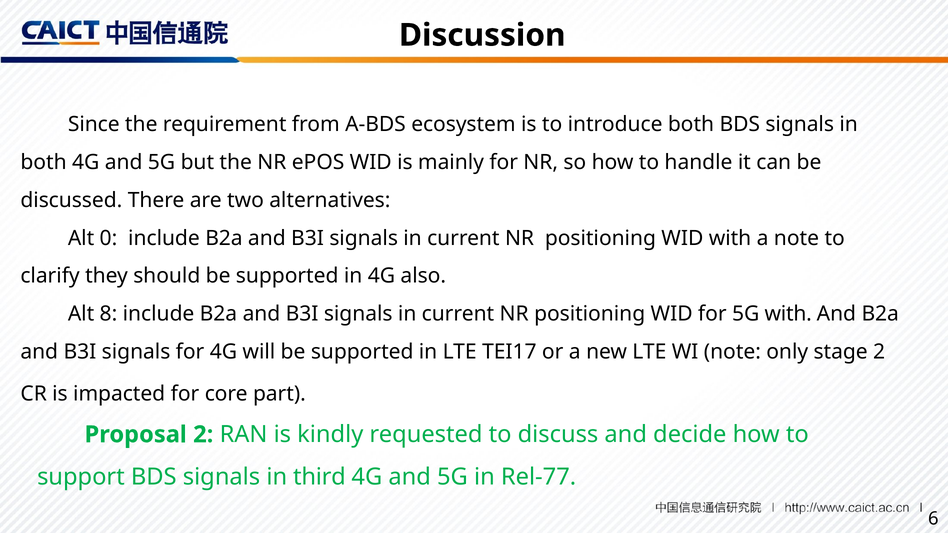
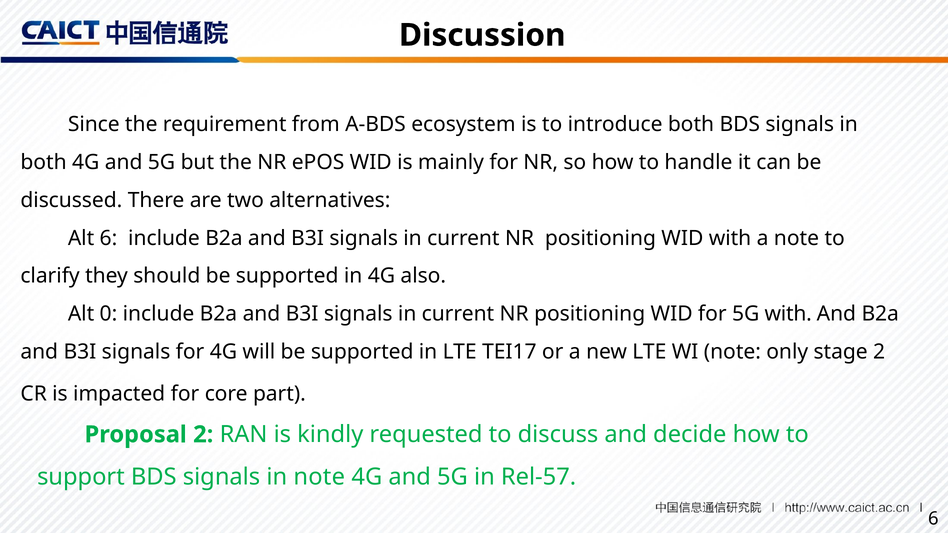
Alt 0: 0 -> 6
8: 8 -> 0
in third: third -> note
Rel-77: Rel-77 -> Rel-57
